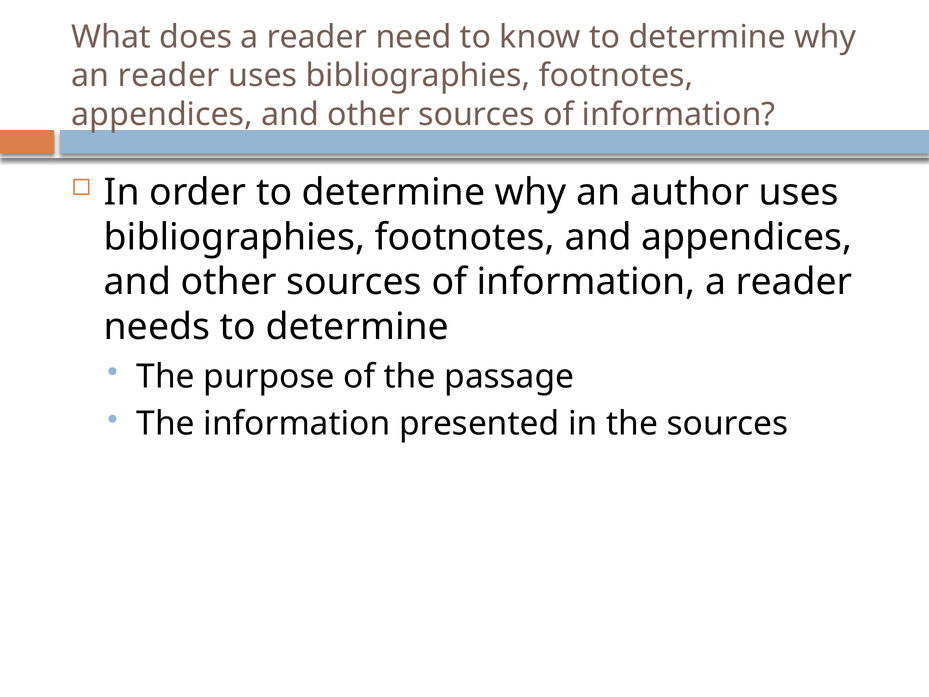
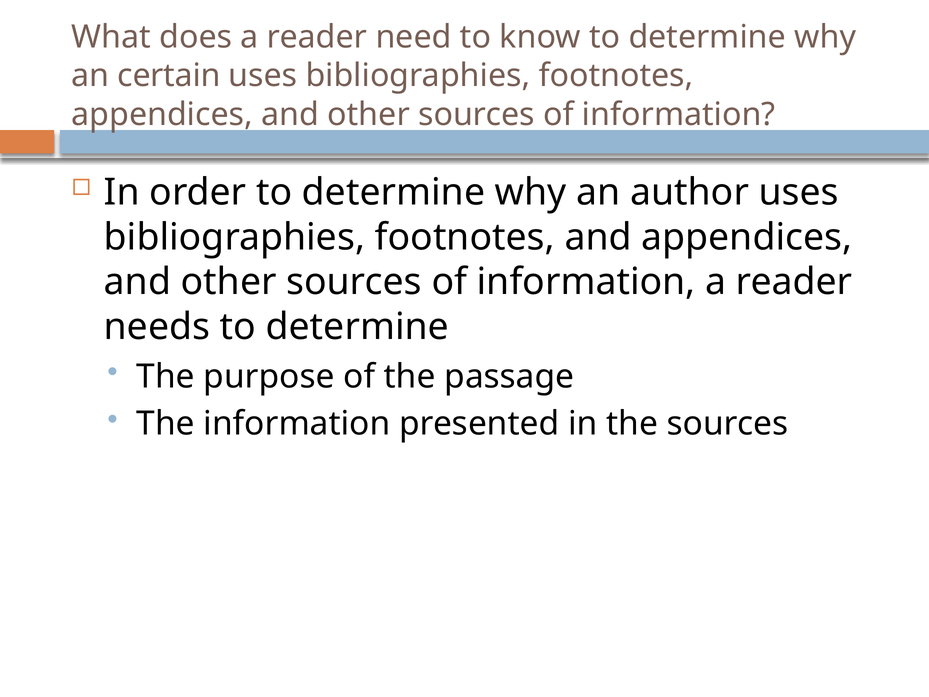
an reader: reader -> certain
